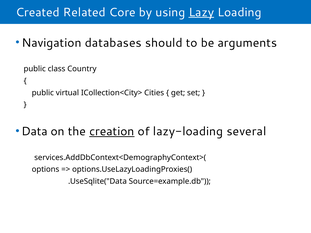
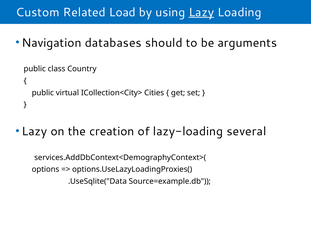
Created: Created -> Custom
Core: Core -> Load
Data at (34, 132): Data -> Lazy
creation underline: present -> none
